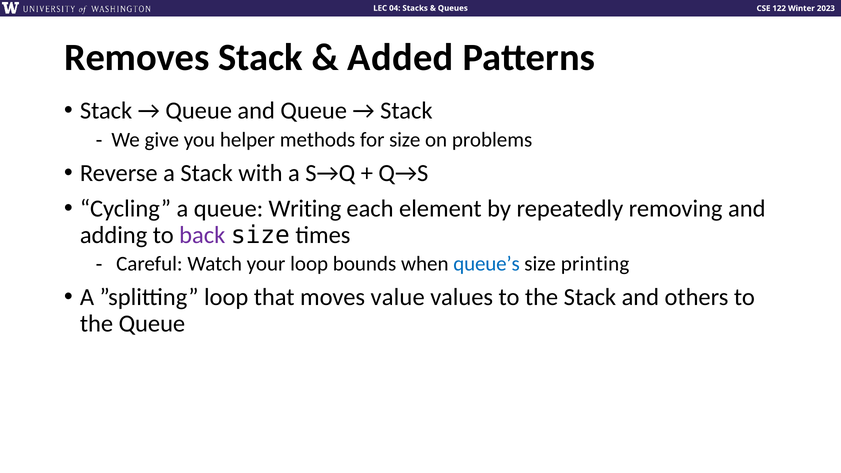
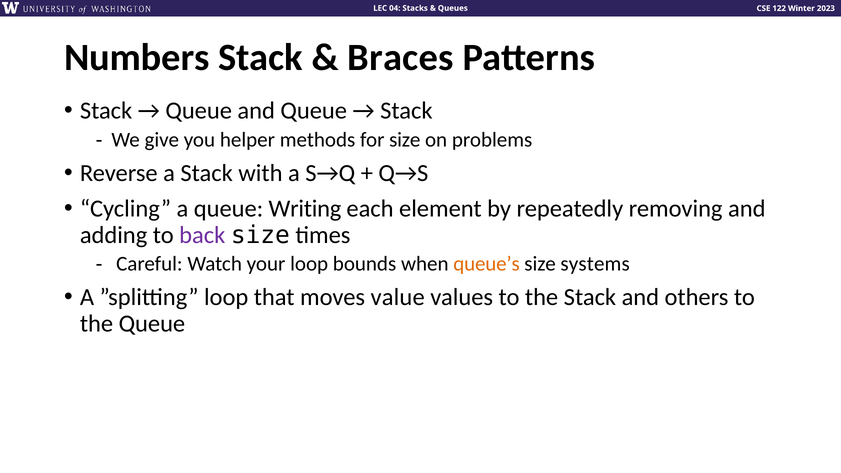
Removes: Removes -> Numbers
Added: Added -> Braces
queue’s colour: blue -> orange
printing: printing -> systems
